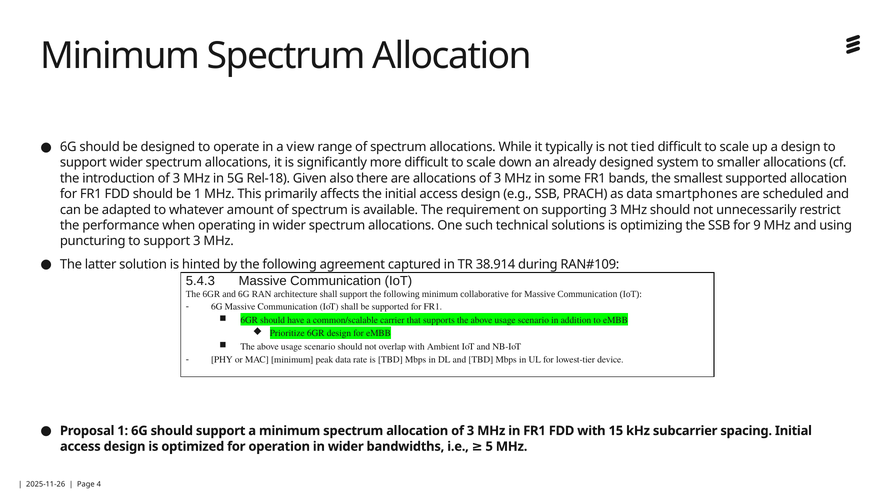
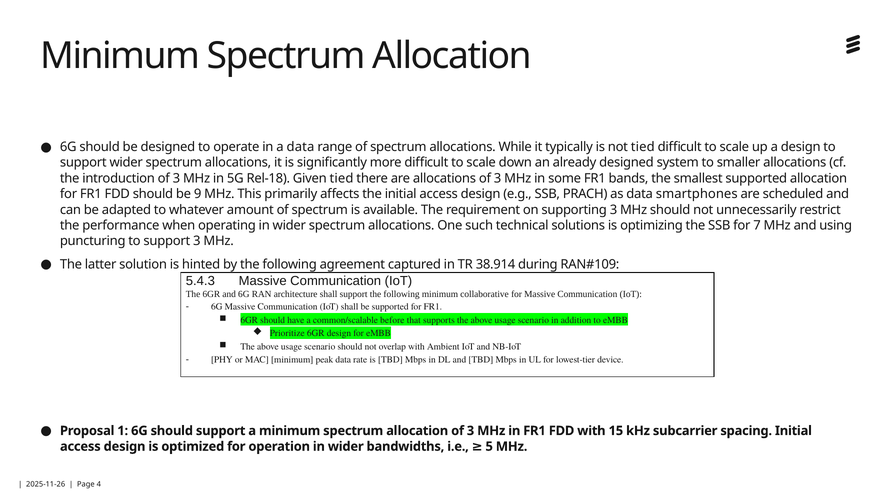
a view: view -> data
Given also: also -> tied
be 1: 1 -> 9
9: 9 -> 7
carrier: carrier -> before
